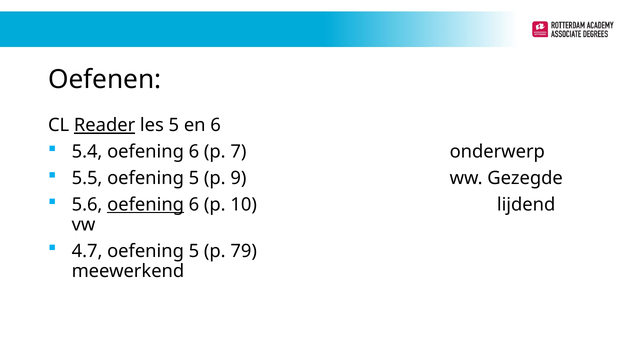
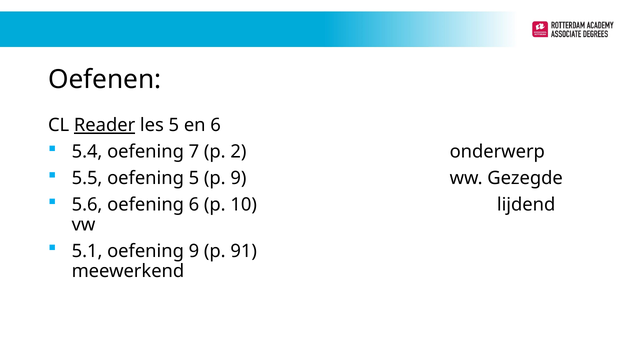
5.4 oefening 6: 6 -> 7
7: 7 -> 2
oefening at (146, 204) underline: present -> none
4.7: 4.7 -> 5.1
5 at (194, 251): 5 -> 9
79: 79 -> 91
